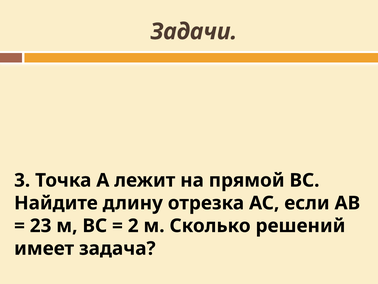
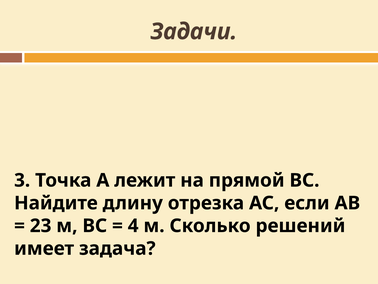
2: 2 -> 4
